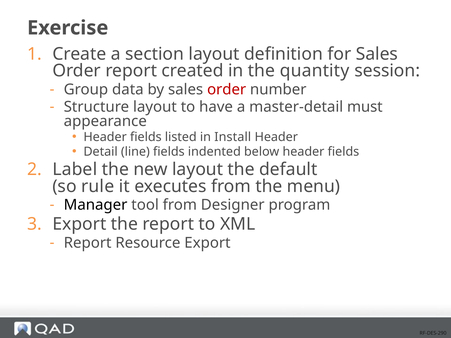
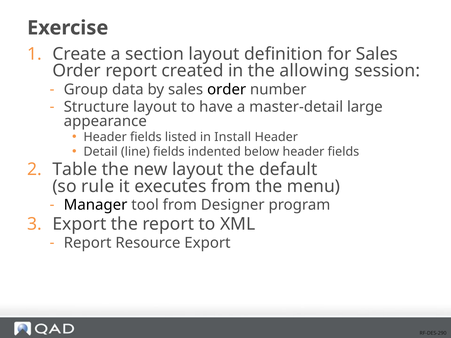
quantity: quantity -> allowing
order at (227, 90) colour: red -> black
must: must -> large
Label: Label -> Table
